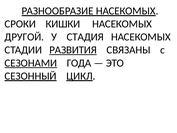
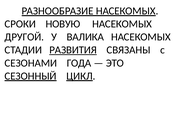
КИШКИ: КИШКИ -> НОВУЮ
СТАДИЯ: СТАДИЯ -> ВАЛИКА
СЕЗОНАМИ underline: present -> none
